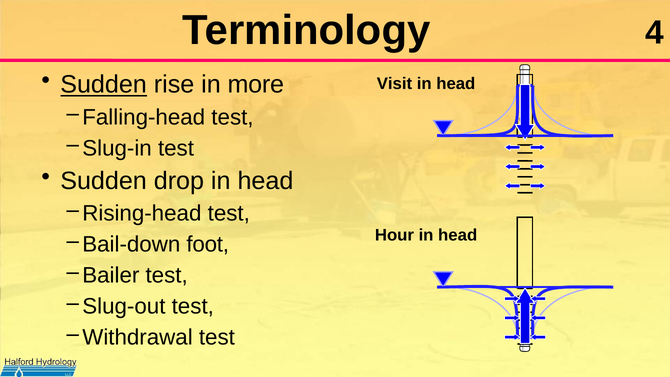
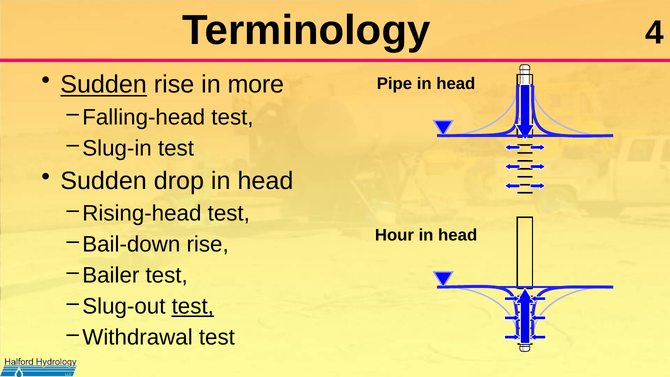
Visit: Visit -> Pipe
Bail-down foot: foot -> rise
test at (193, 306) underline: none -> present
